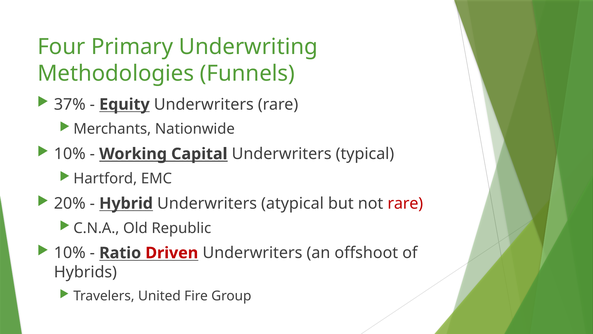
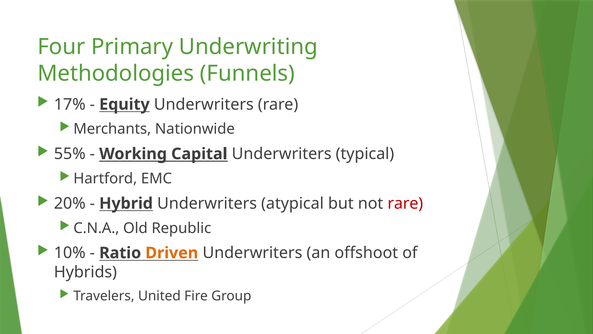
37%: 37% -> 17%
10% at (70, 154): 10% -> 55%
Driven colour: red -> orange
